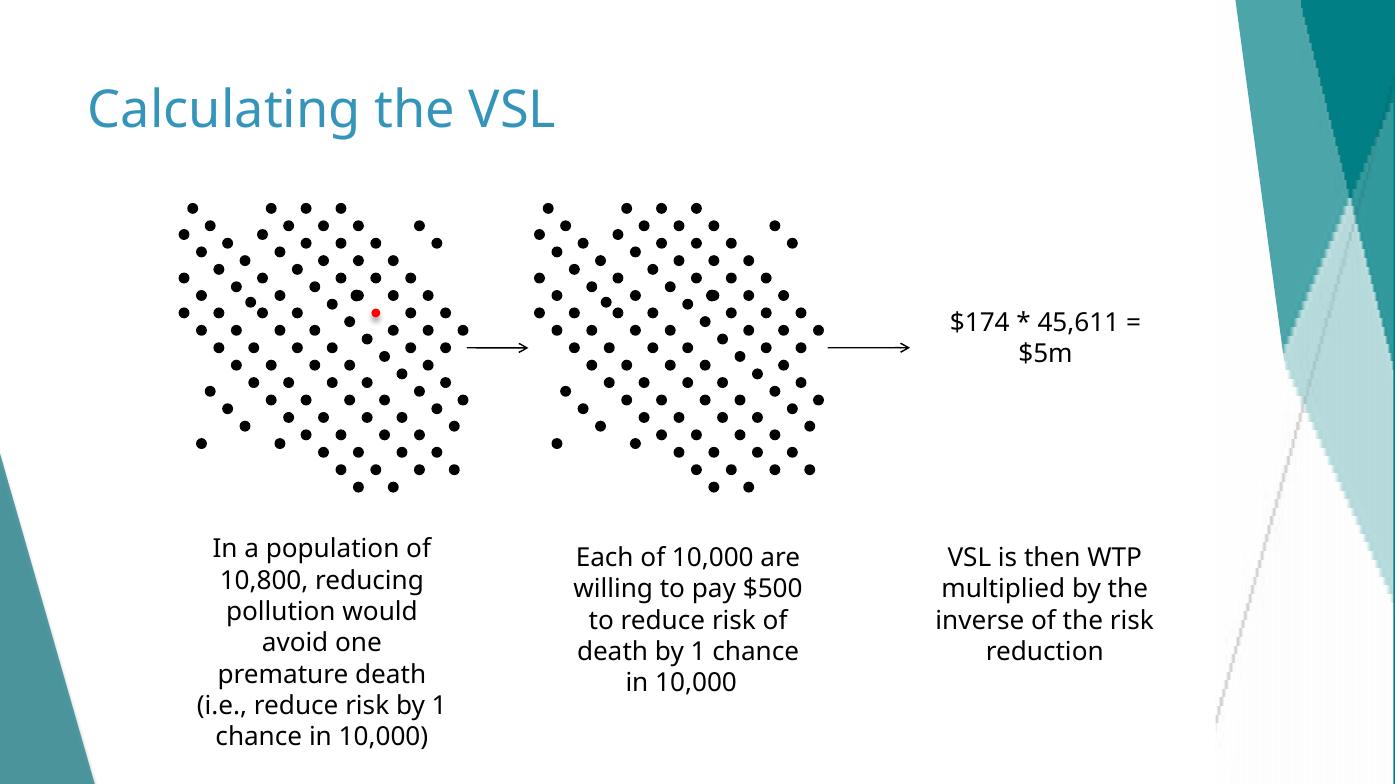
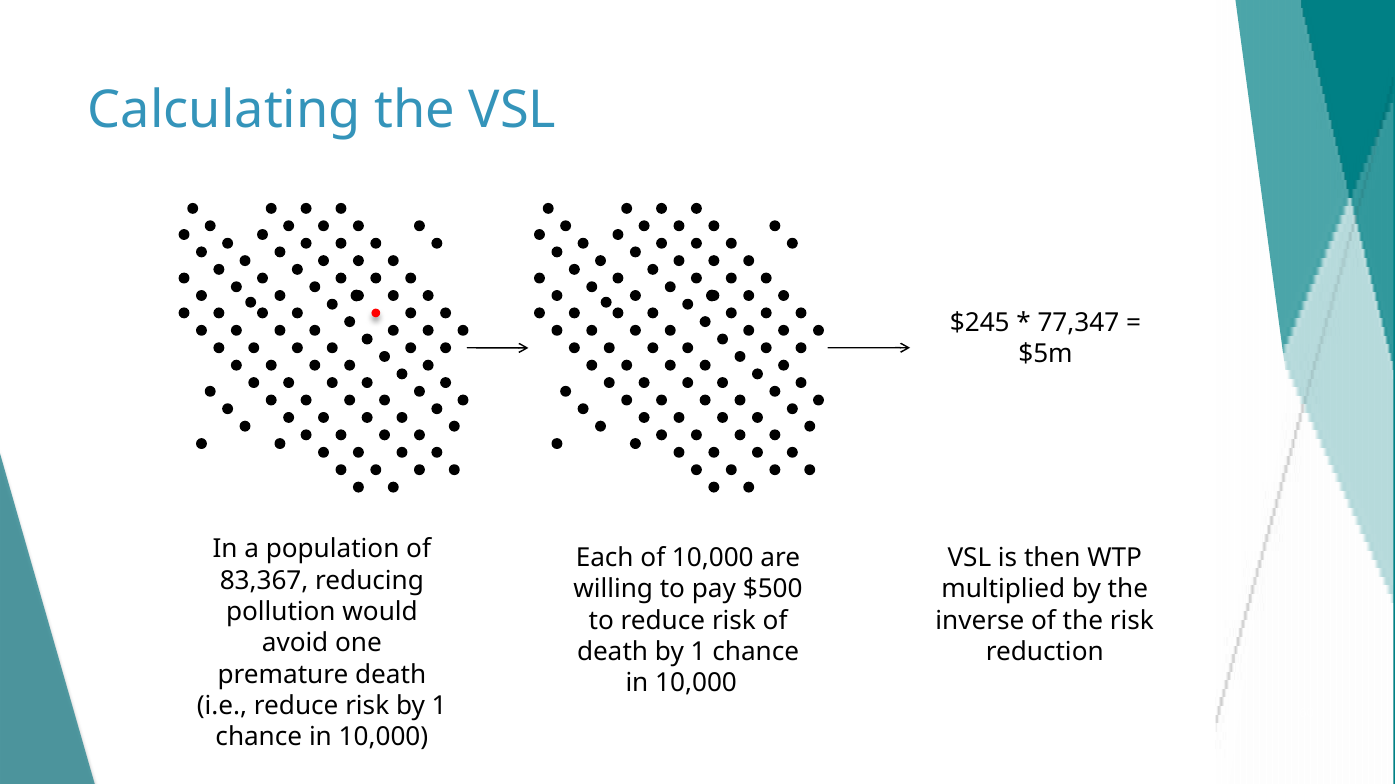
$174: $174 -> $245
45,611: 45,611 -> 77,347
10,800: 10,800 -> 83,367
